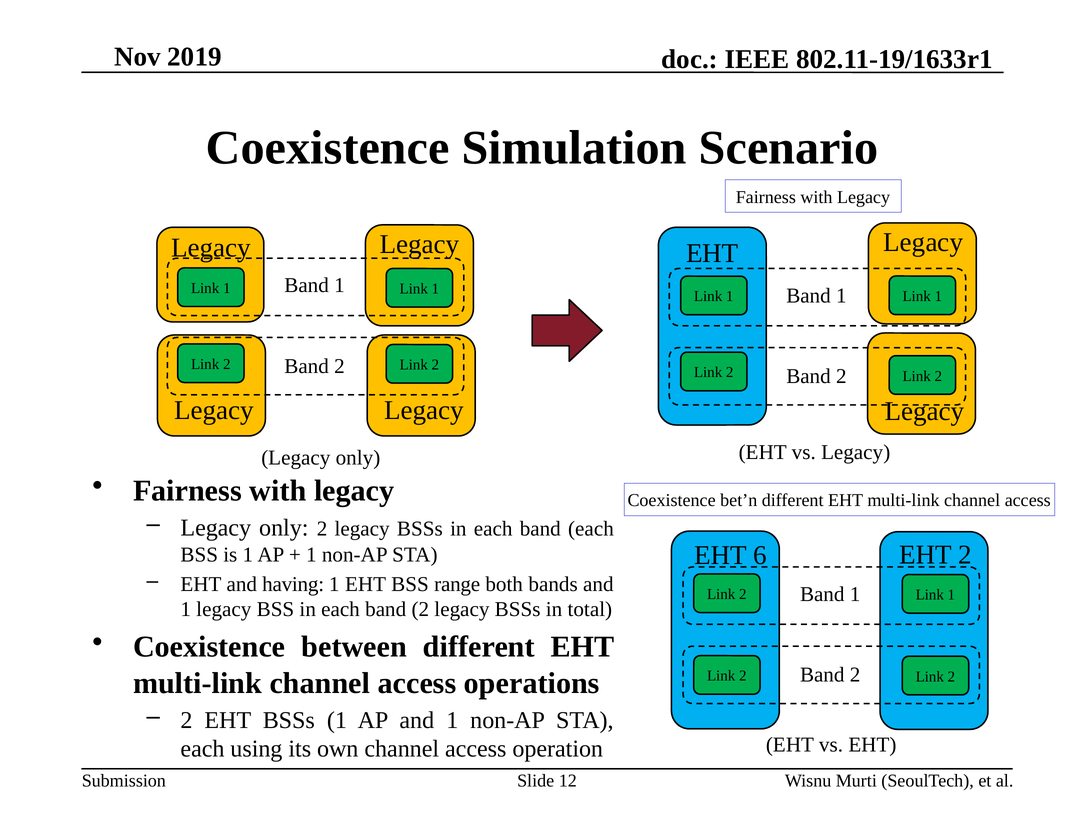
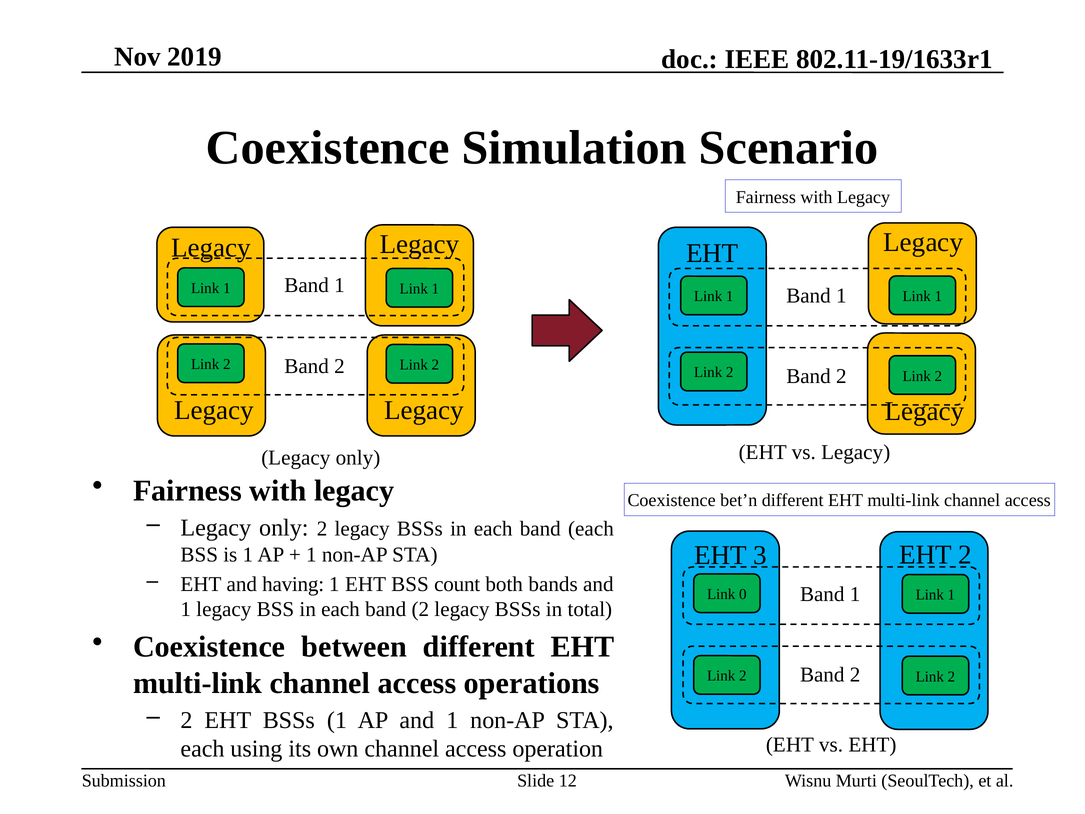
6: 6 -> 3
range: range -> count
2 at (743, 594): 2 -> 0
